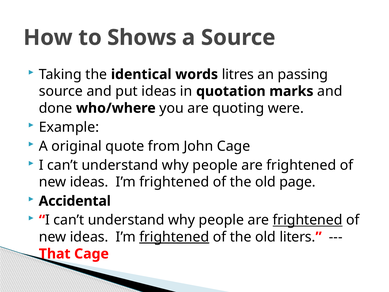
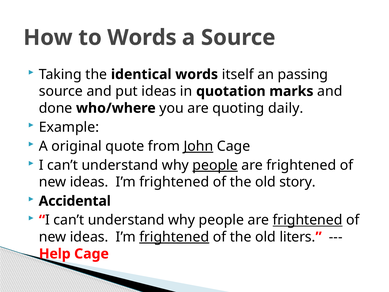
to Shows: Shows -> Words
litres: litres -> itself
were: were -> daily
John underline: none -> present
people at (215, 165) underline: none -> present
page: page -> story
That: That -> Help
